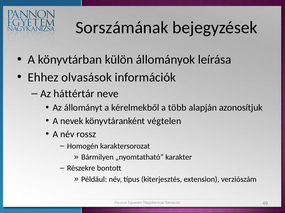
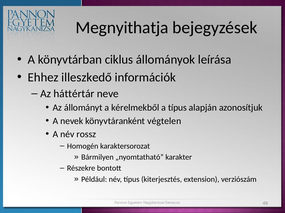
Sorszámának: Sorszámának -> Megnyithatja
külön: külön -> ciklus
olvasások: olvasások -> illeszkedő
a több: több -> típus
